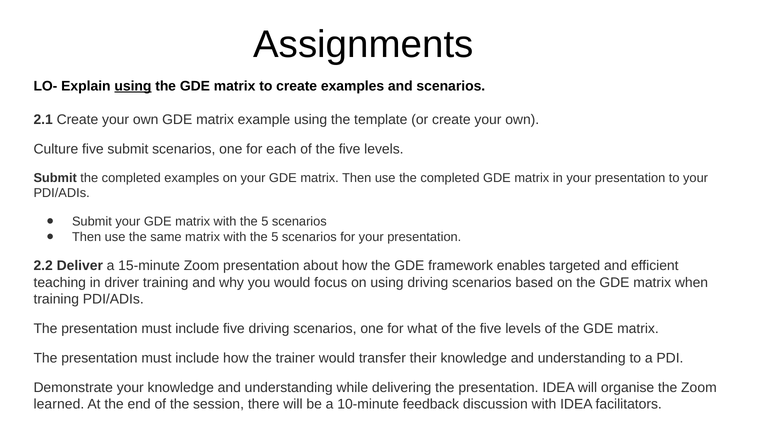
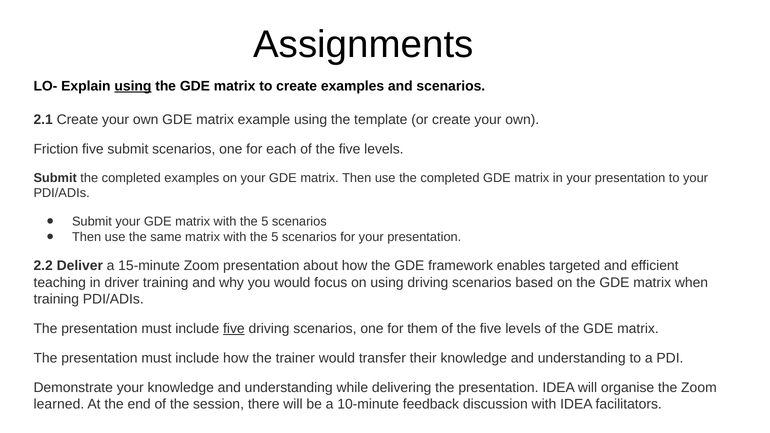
Culture: Culture -> Friction
five at (234, 329) underline: none -> present
what: what -> them
